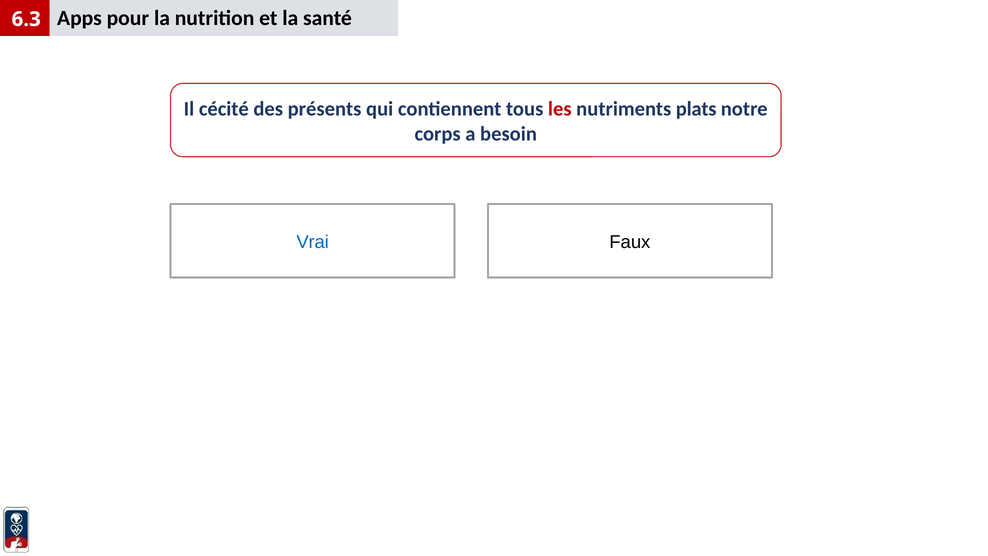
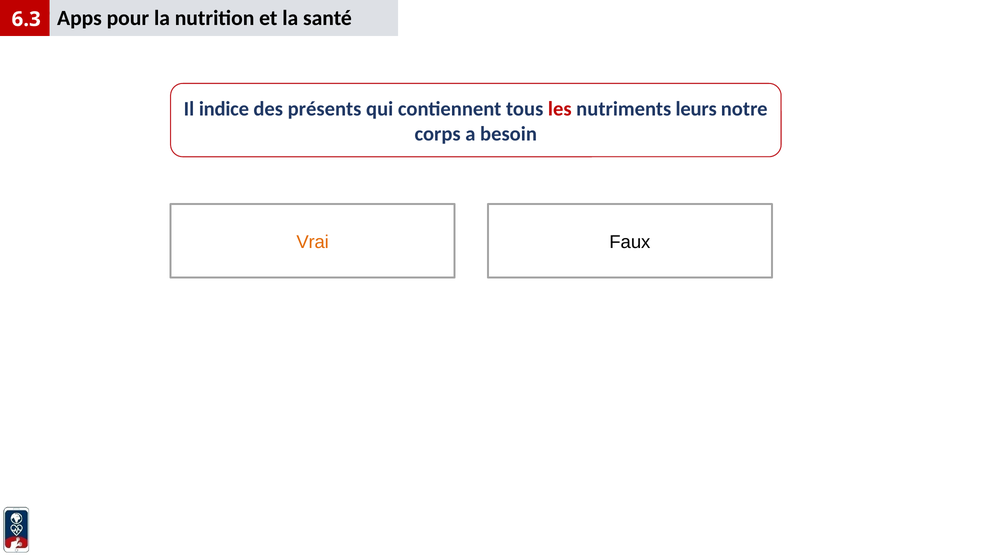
cécité: cécité -> indice
plats: plats -> leurs
Vrai colour: blue -> orange
